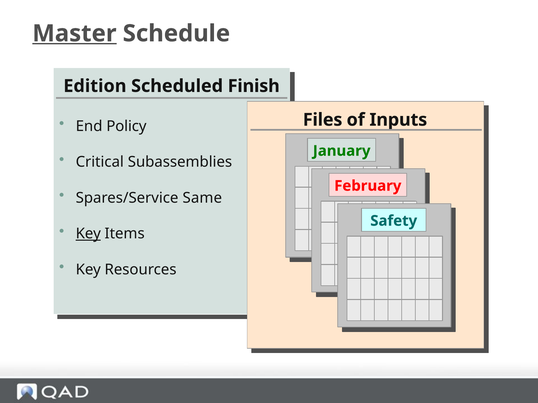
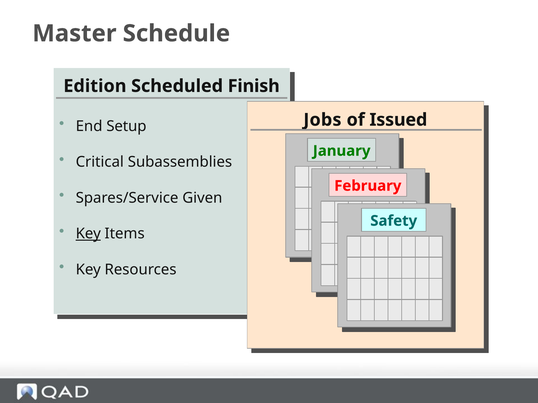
Master underline: present -> none
Files: Files -> Jobs
Inputs: Inputs -> Issued
Policy: Policy -> Setup
Same: Same -> Given
